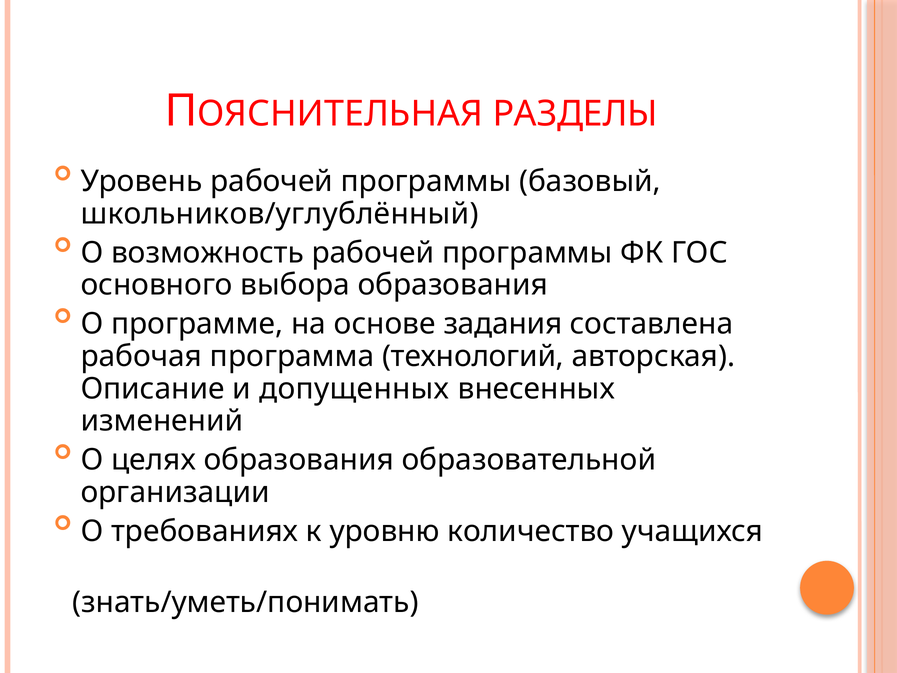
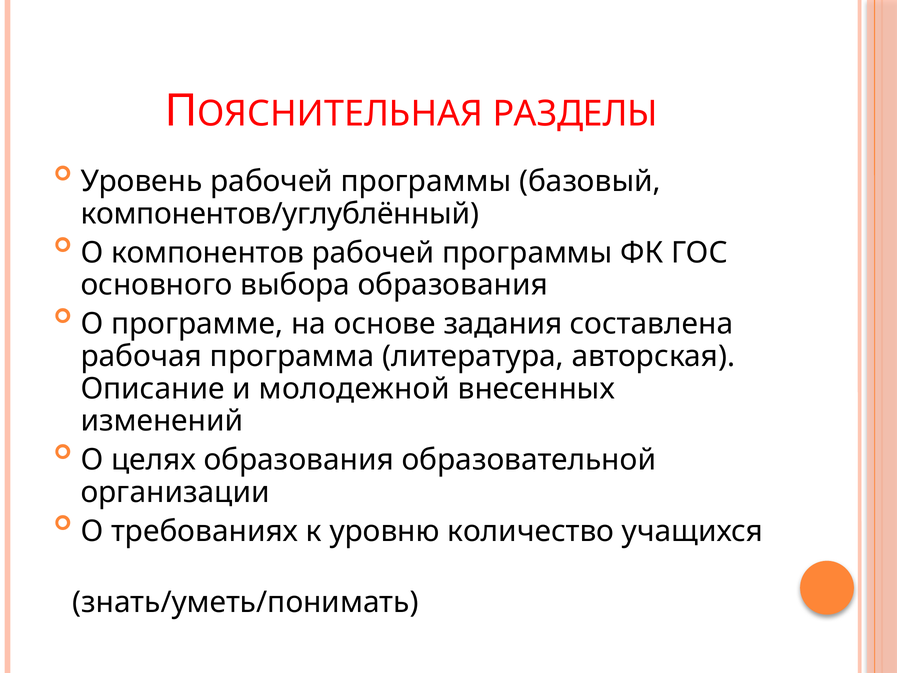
школьников/углублённый: школьников/углублённый -> компонентов/углублённый
возможность: возможность -> компонентов
технологий: технологий -> литература
допущенных: допущенных -> молодежной
